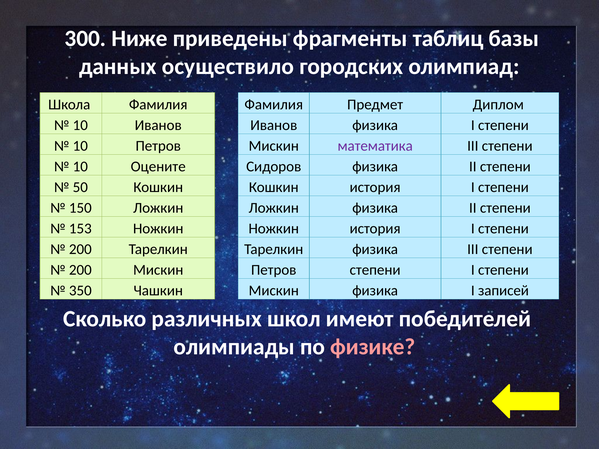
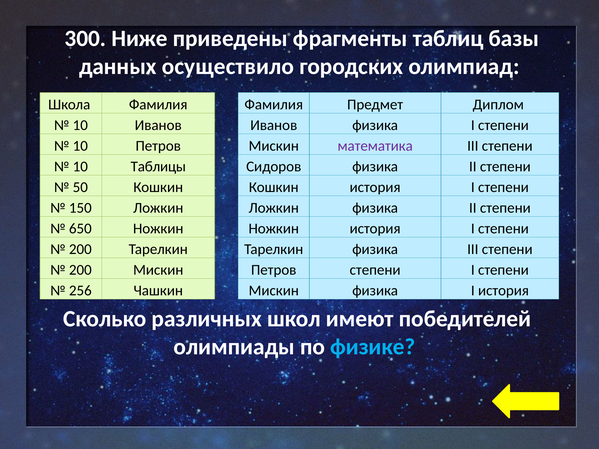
Оцените: Оцените -> Таблицы
153: 153 -> 650
350: 350 -> 256
I записей: записей -> история
физике colour: pink -> light blue
